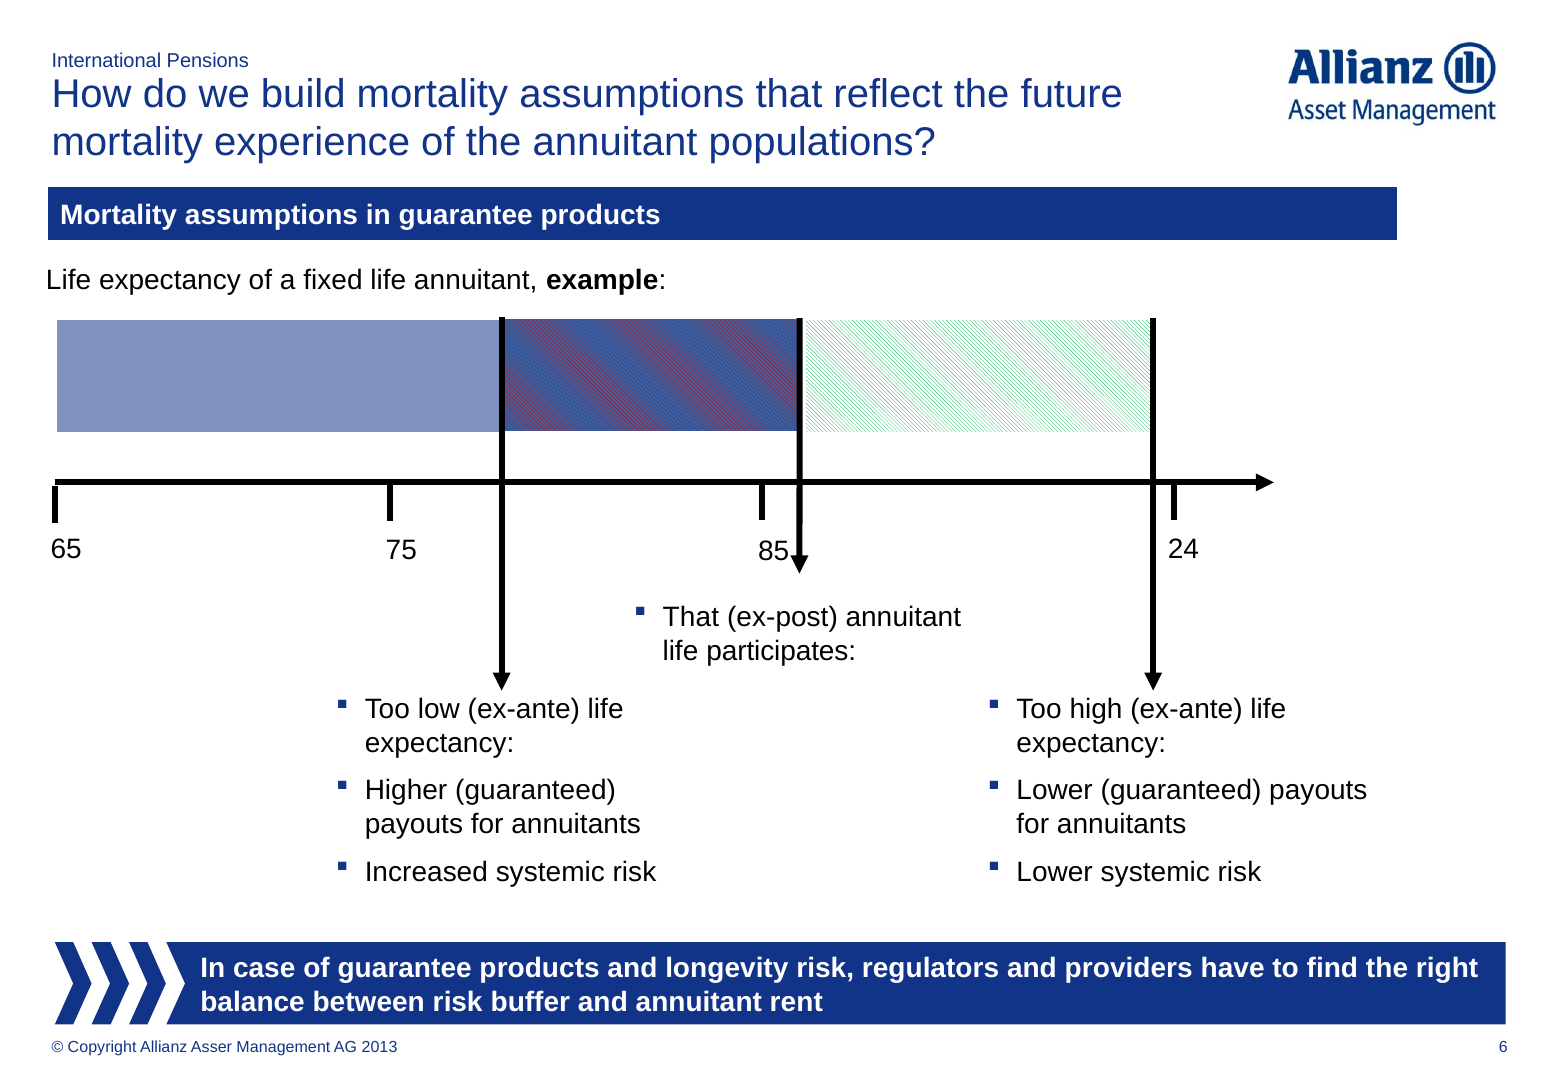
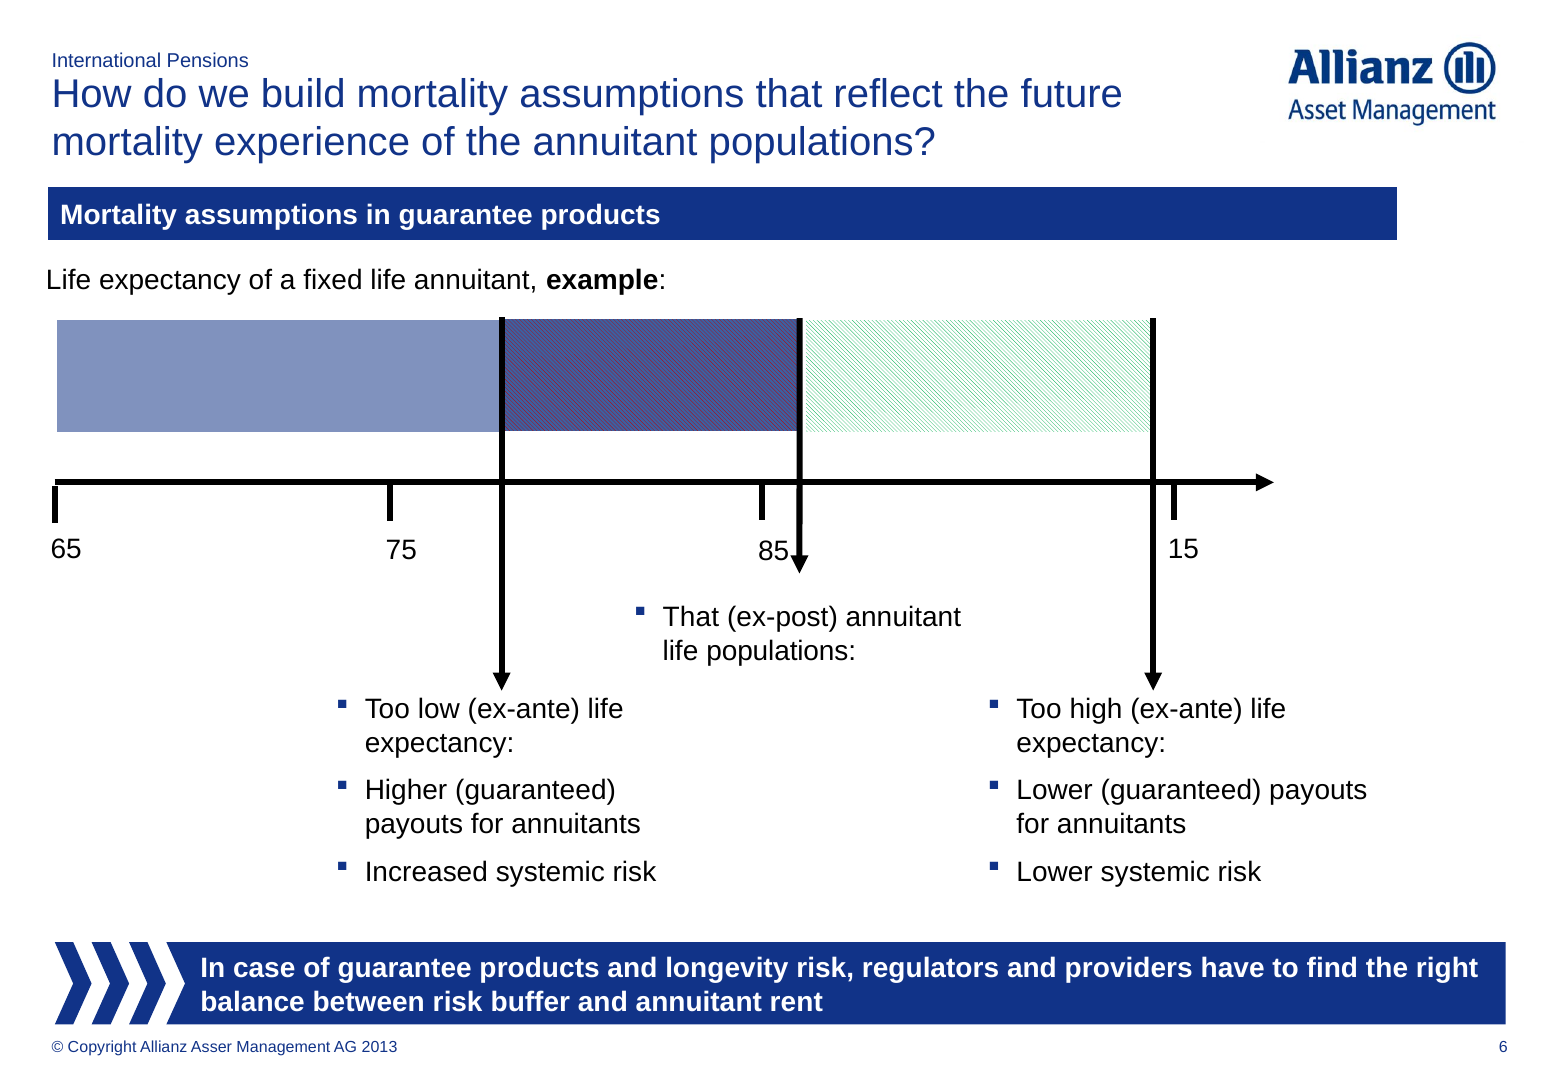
24: 24 -> 15
life participates: participates -> populations
